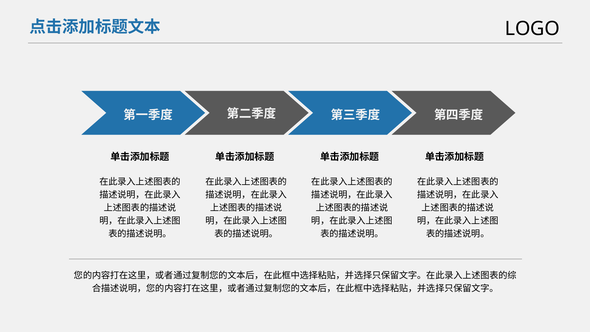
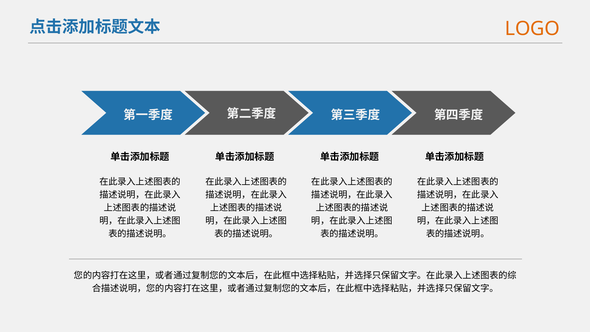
LOGO colour: black -> orange
